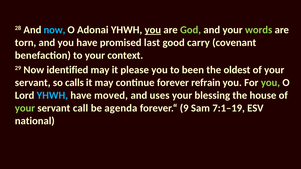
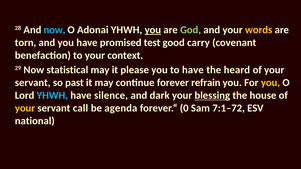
words colour: light green -> yellow
last: last -> test
identified: identified -> statistical
to been: been -> have
oldest: oldest -> heard
calls: calls -> past
you at (270, 83) colour: light green -> yellow
moved: moved -> silence
uses: uses -> dark
blessing underline: none -> present
your at (25, 108) colour: light green -> yellow
9: 9 -> 0
7:1–19: 7:1–19 -> 7:1–72
